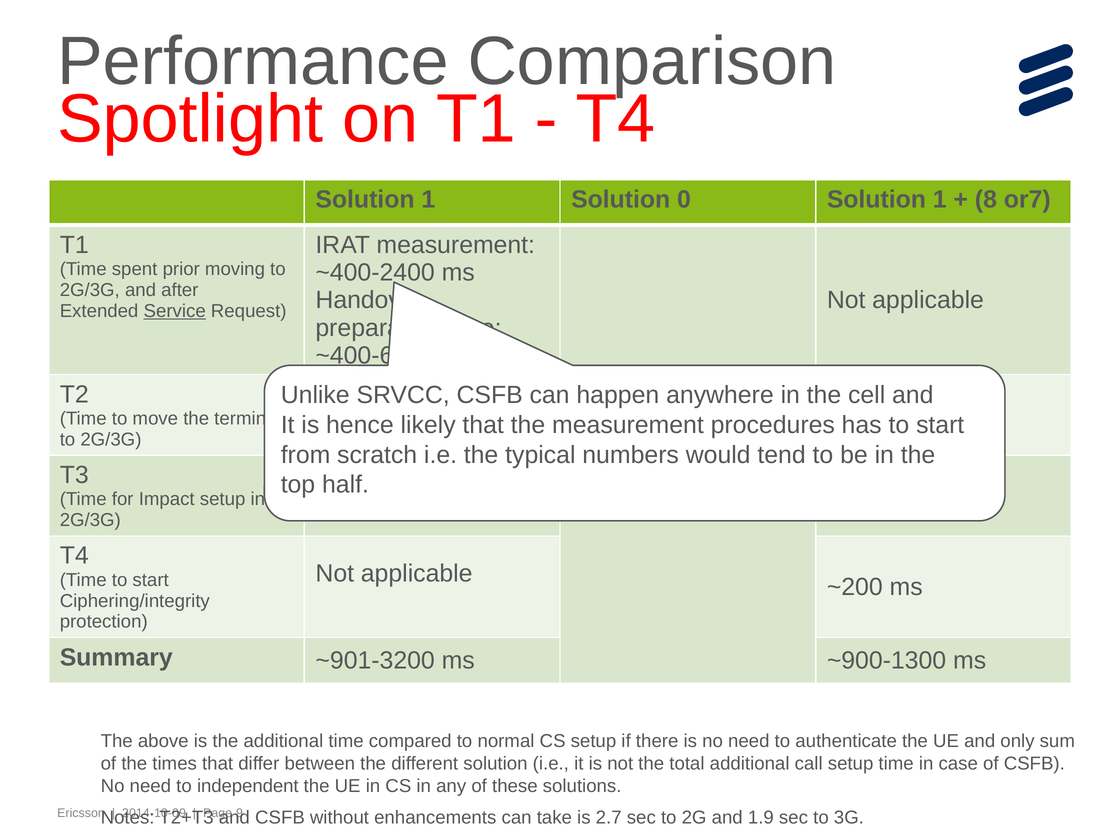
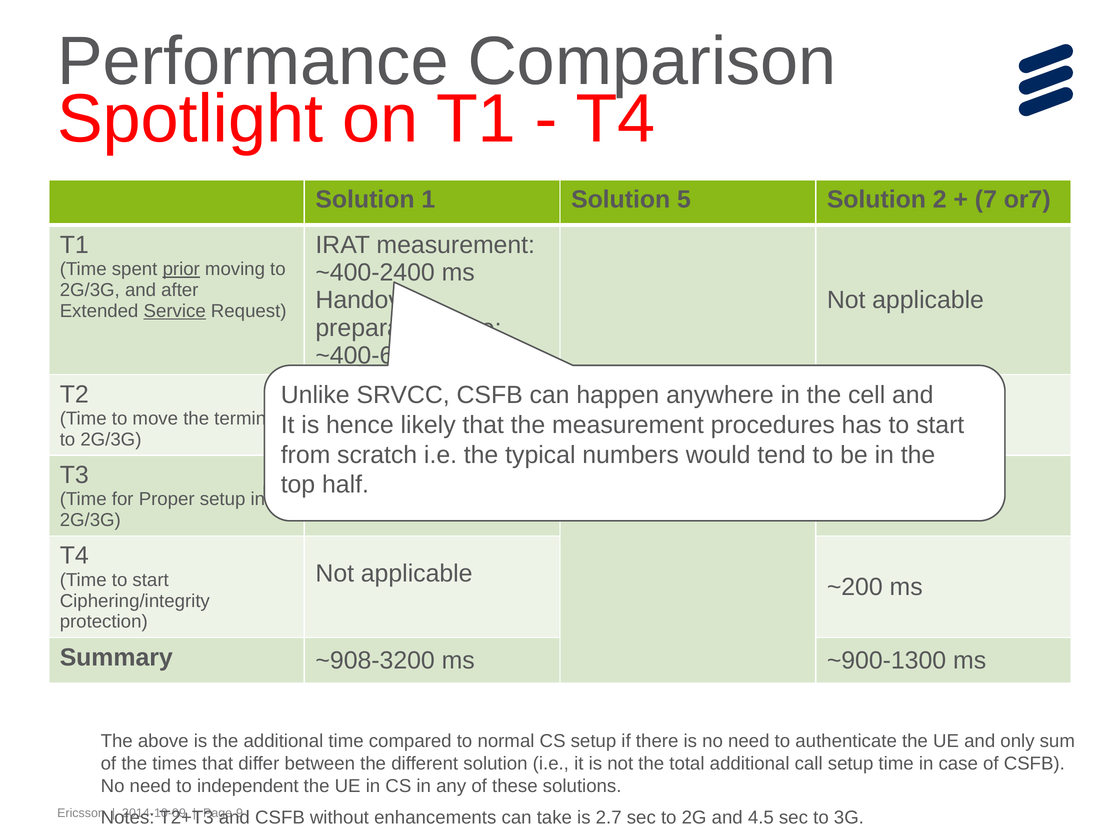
0: 0 -> 5
1 at (940, 199): 1 -> 2
8: 8 -> 7
prior underline: none -> present
Impact: Impact -> Proper
~901-3200: ~901-3200 -> ~908-3200
1.9: 1.9 -> 4.5
